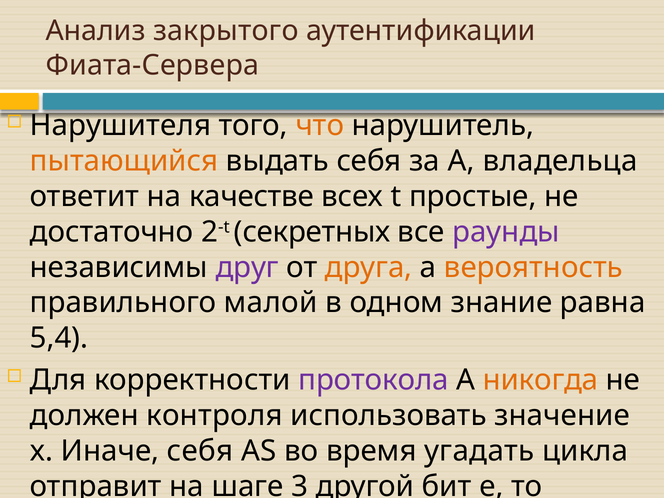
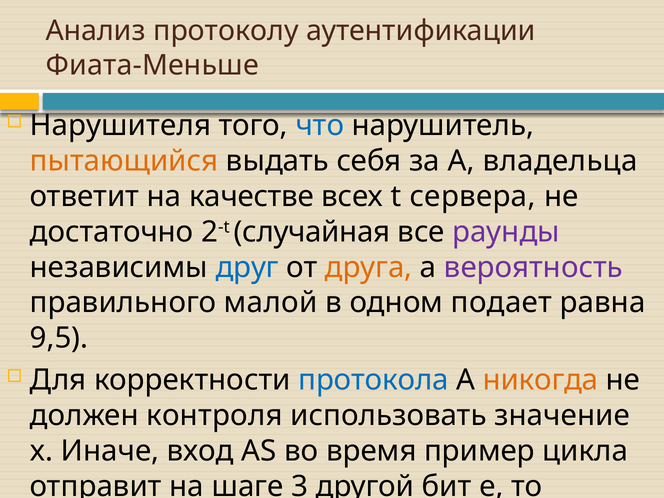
закрытого: закрытого -> протоколу
Фиата-Сервера: Фиата-Сервера -> Фиата-Меньше
что colour: orange -> blue
простые: простые -> сервера
секретных: секретных -> случайная
друг colour: purple -> blue
вероятность colour: orange -> purple
знание: знание -> подает
5,4: 5,4 -> 9,5
протокола colour: purple -> blue
Иначе себя: себя -> вход
угадать: угадать -> пример
